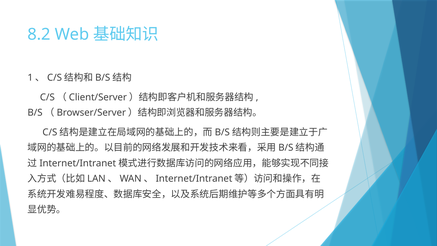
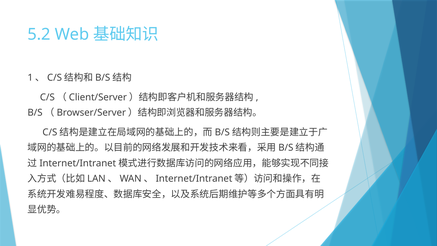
8.2: 8.2 -> 5.2
